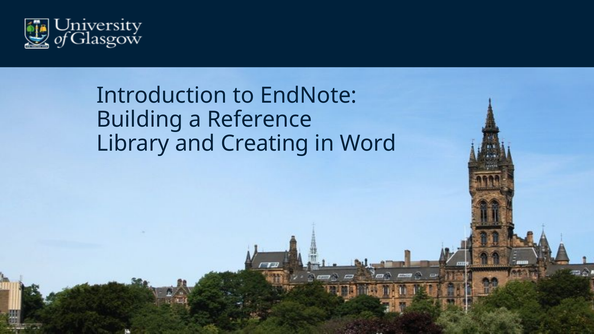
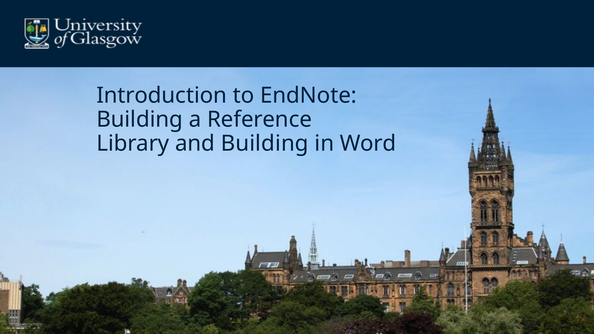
and Creating: Creating -> Building
